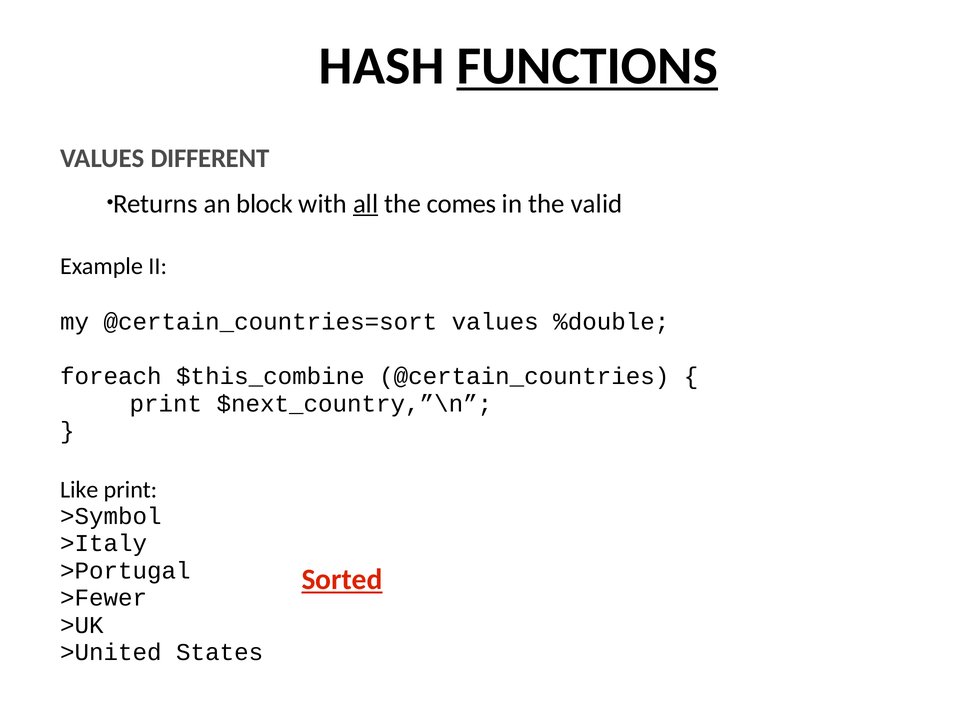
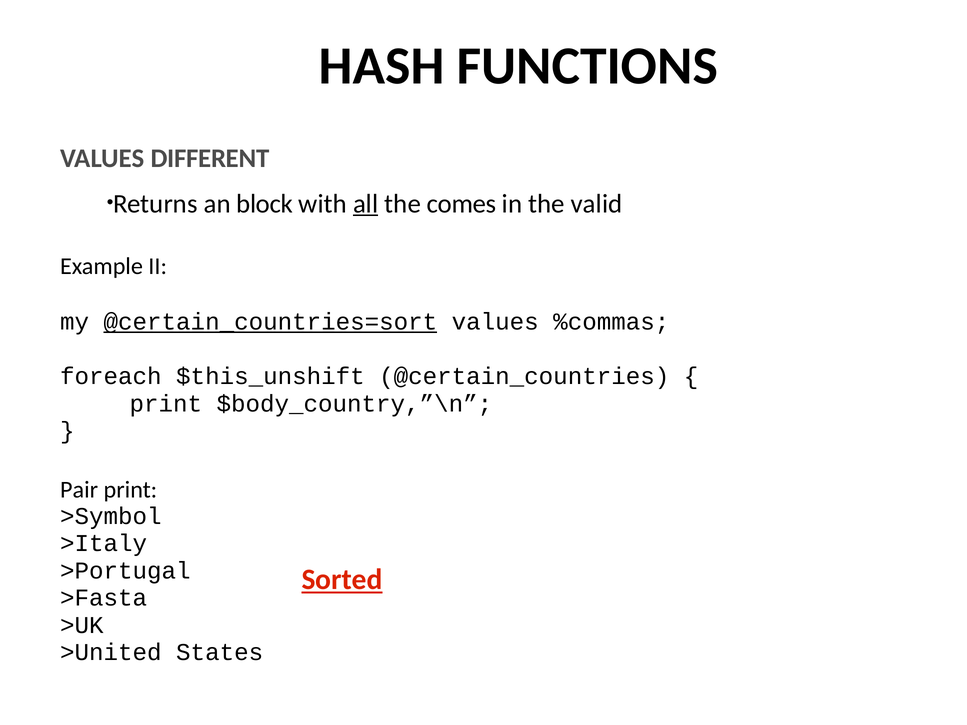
FUNCTIONS underline: present -> none
@certain_countries=sort underline: none -> present
%double: %double -> %commas
$this_combine: $this_combine -> $this_unshift
$next_country,”\n: $next_country,”\n -> $body_country,”\n
Like: Like -> Pair
>Fewer: >Fewer -> >Fasta
